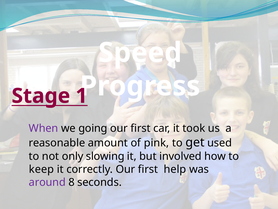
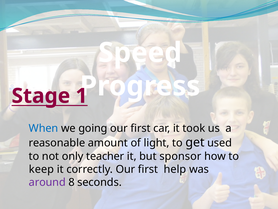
When colour: purple -> blue
pink: pink -> light
slowing: slowing -> teacher
involved: involved -> sponsor
